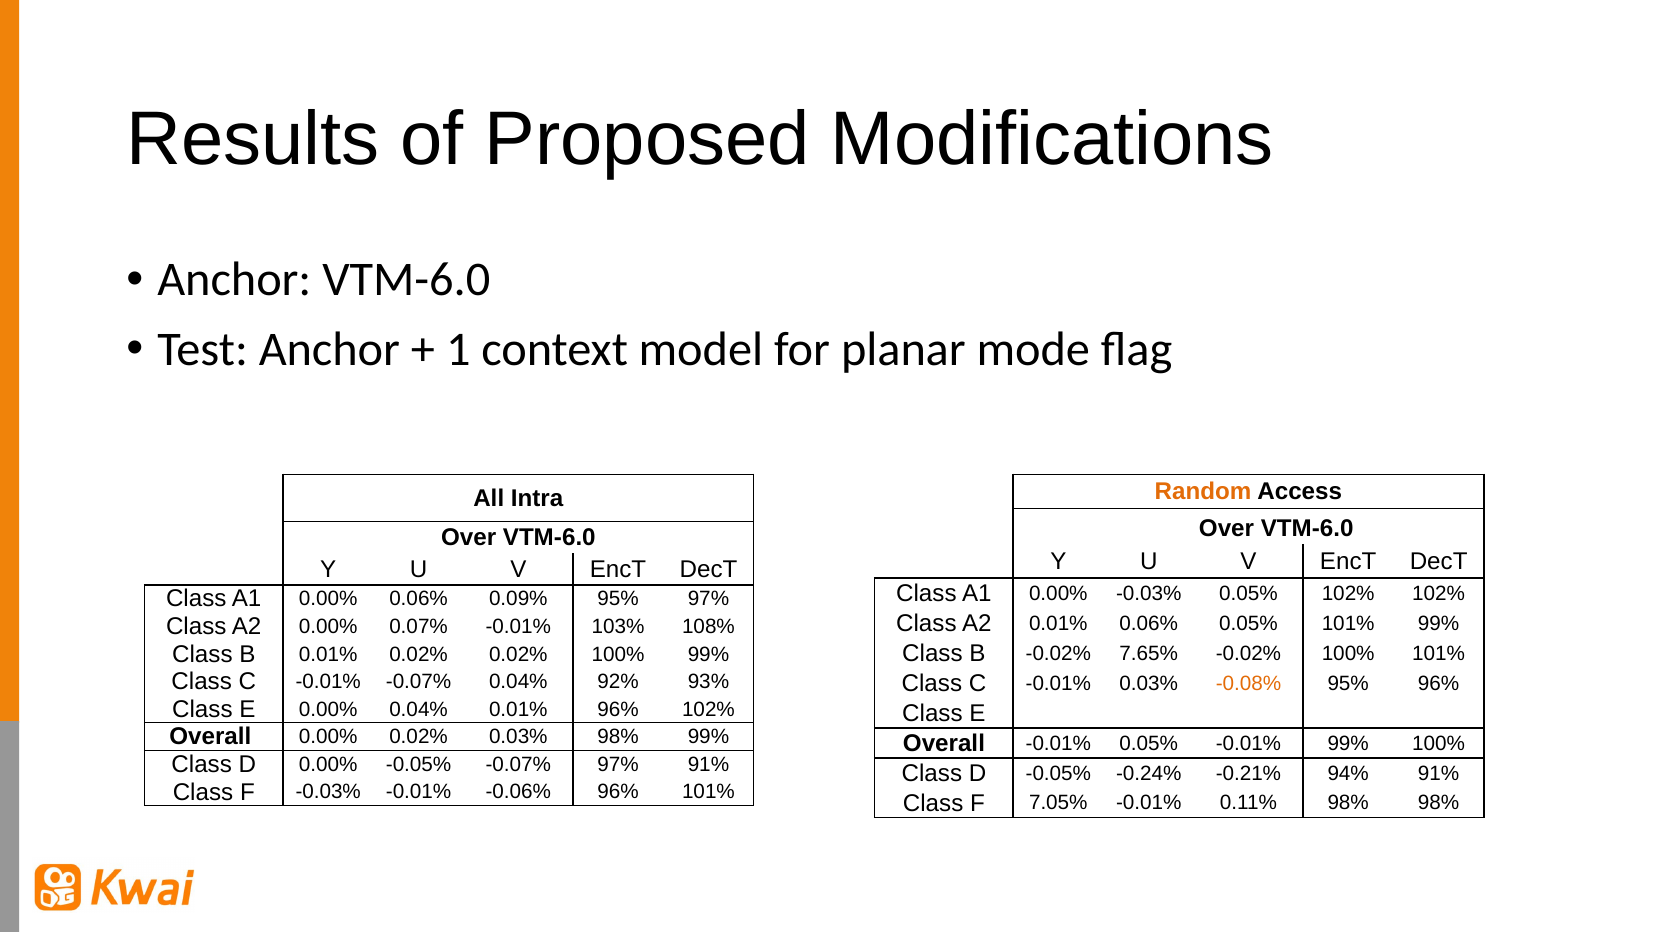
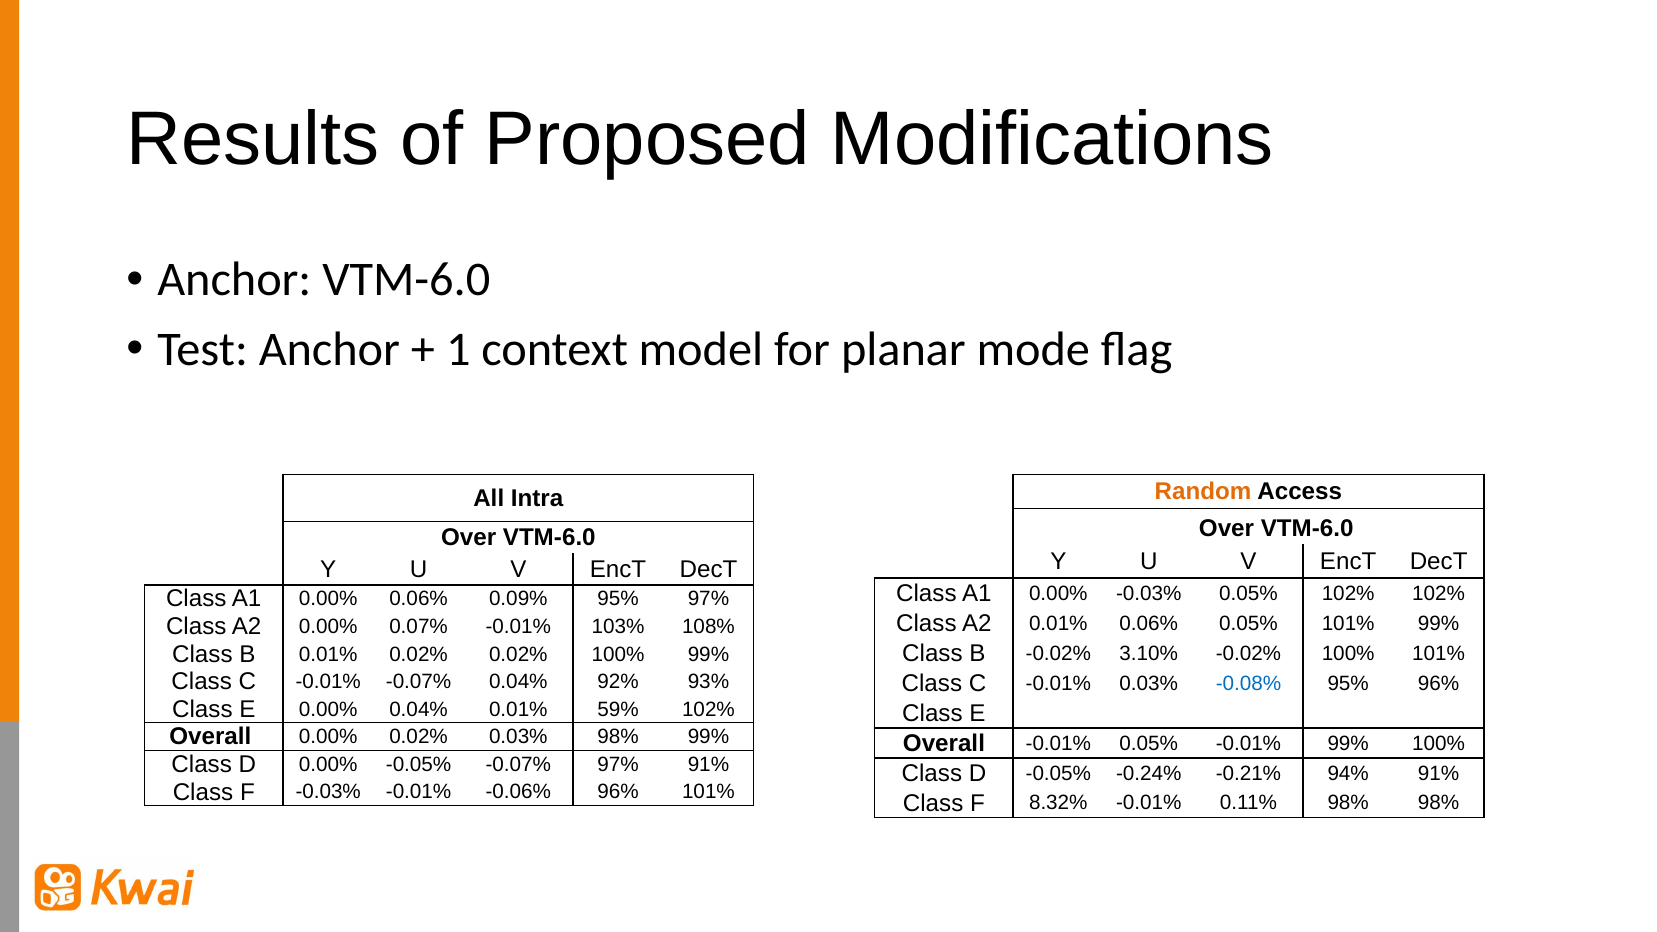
7.65%: 7.65% -> 3.10%
-0.08% colour: orange -> blue
0.01% 96%: 96% -> 59%
7.05%: 7.05% -> 8.32%
